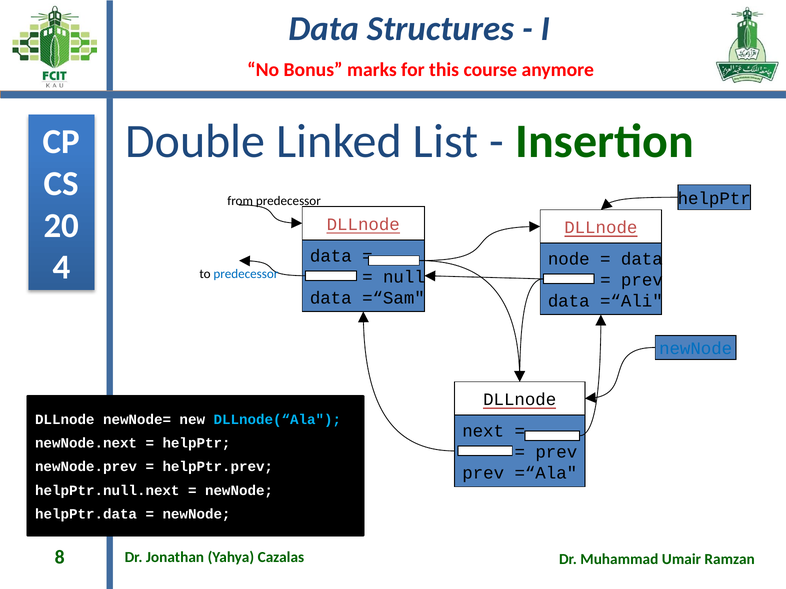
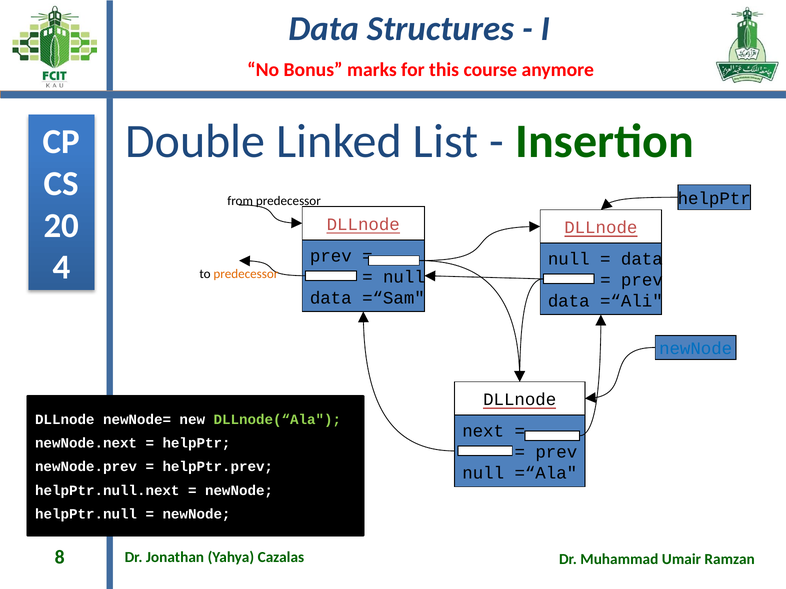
data at (331, 256): data -> prev
node at (569, 259): node -> null
predecessor at (246, 274) colour: blue -> orange
DLLnode(“Ala colour: light blue -> light green
prev at (483, 473): prev -> null
helpPtr.data: helpPtr.data -> helpPtr.null
